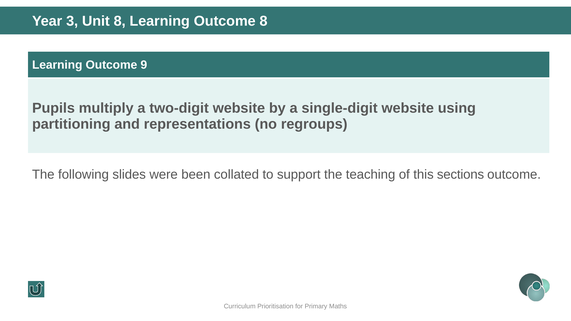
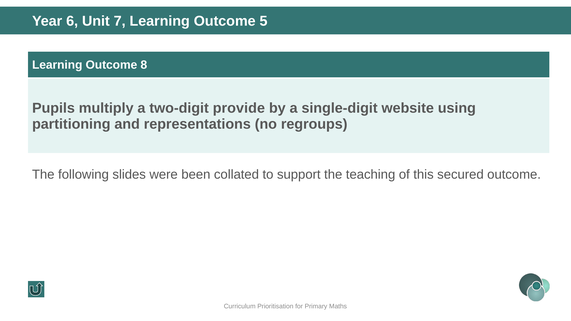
3: 3 -> 6
Unit 8: 8 -> 7
Outcome 8: 8 -> 5
9: 9 -> 8
two-digit website: website -> provide
sections: sections -> secured
